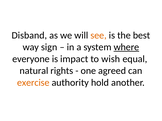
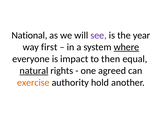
Disband: Disband -> National
see colour: orange -> purple
best: best -> year
sign: sign -> first
wish: wish -> then
natural underline: none -> present
